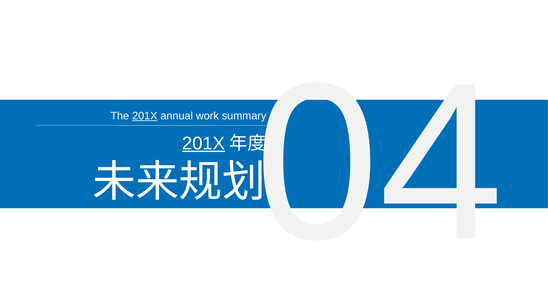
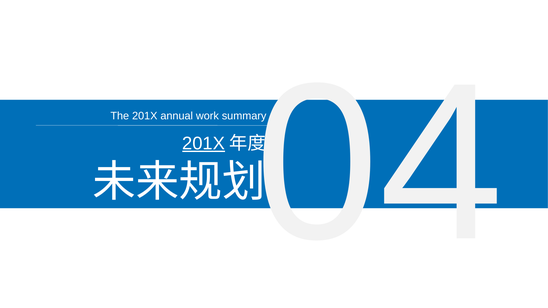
201X at (145, 116) underline: present -> none
